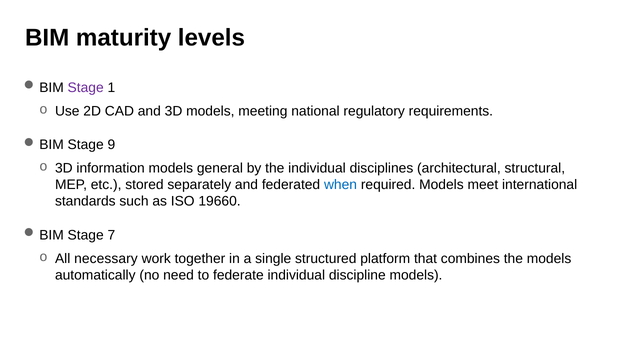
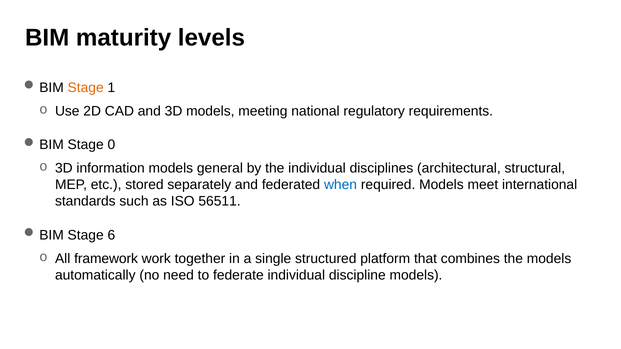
Stage at (86, 88) colour: purple -> orange
9: 9 -> 0
19660: 19660 -> 56511
7: 7 -> 6
necessary: necessary -> framework
